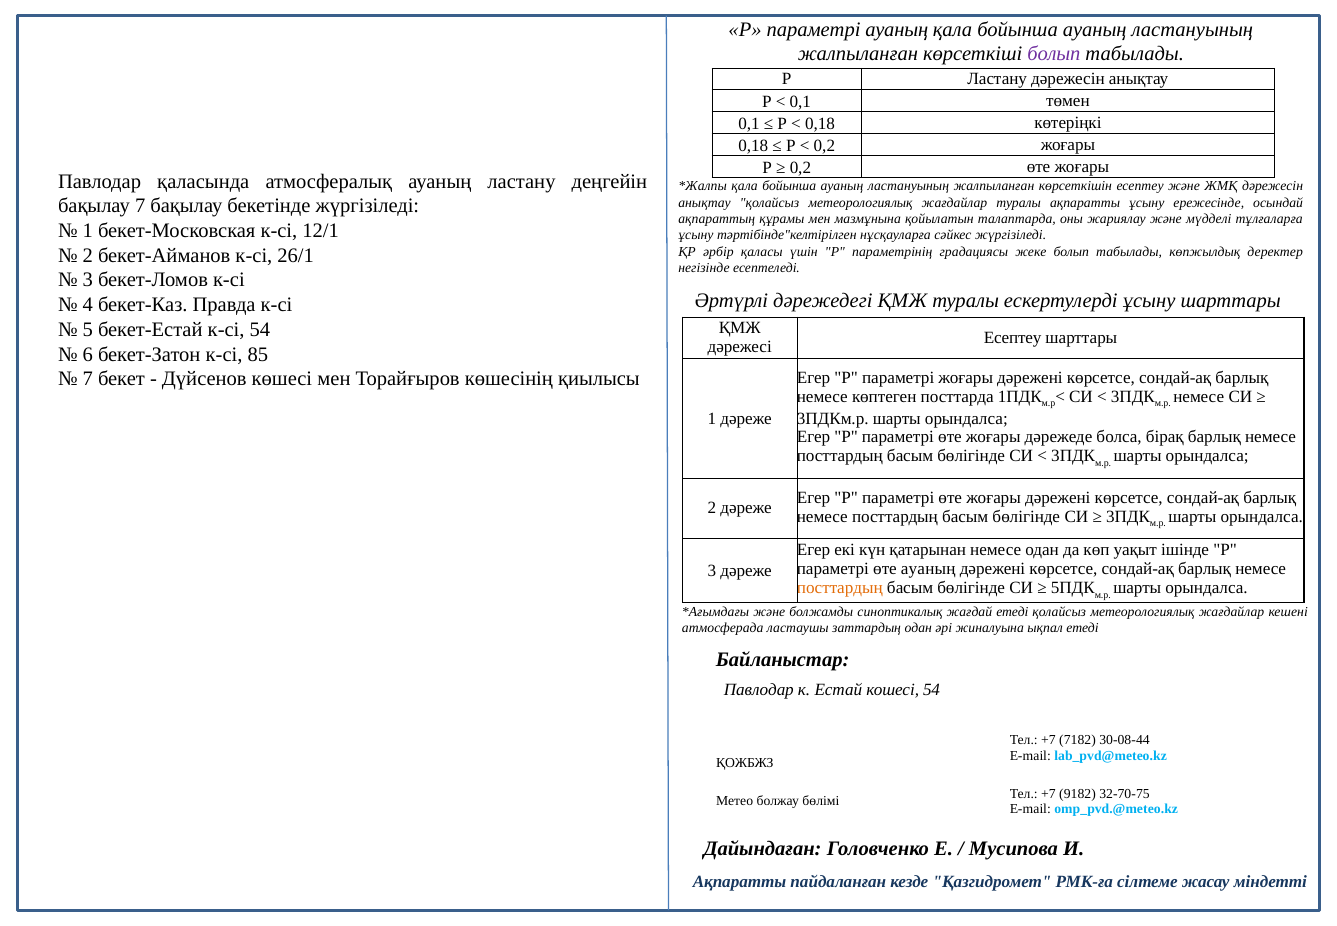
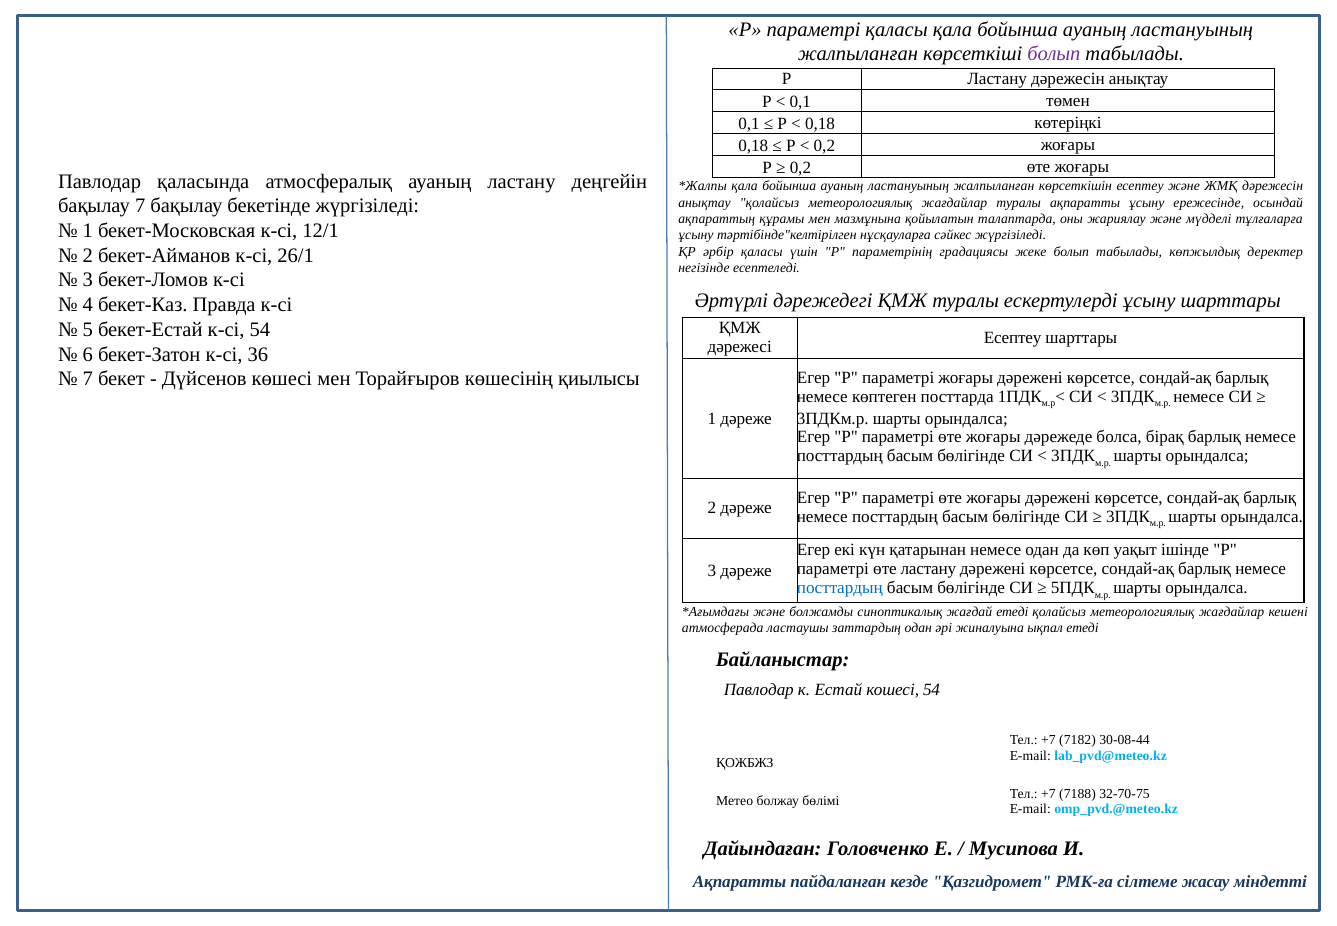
параметрі ауаның: ауаның -> қаласы
85: 85 -> 36
өте ауаның: ауаның -> ластану
посттардың at (840, 588) colour: orange -> blue
9182: 9182 -> 7188
